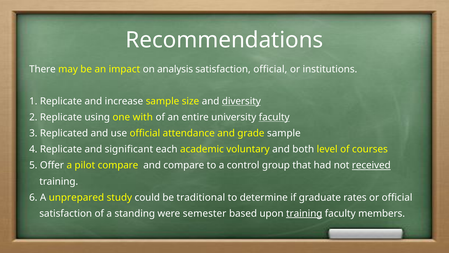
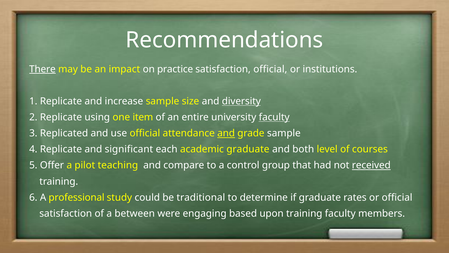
There underline: none -> present
analysis: analysis -> practice
with: with -> item
and at (226, 133) underline: none -> present
academic voluntary: voluntary -> graduate
pilot compare: compare -> teaching
unprepared: unprepared -> professional
standing: standing -> between
semester: semester -> engaging
training at (304, 213) underline: present -> none
